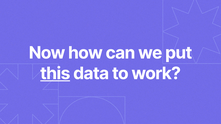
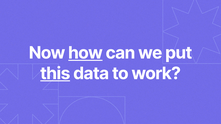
how underline: none -> present
